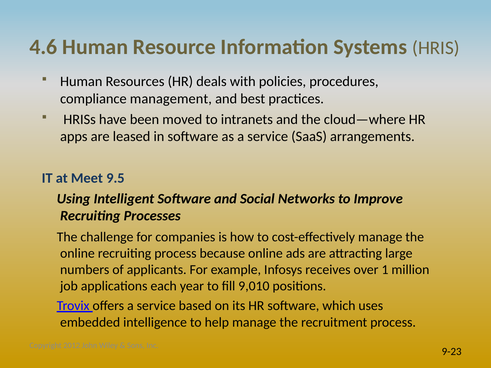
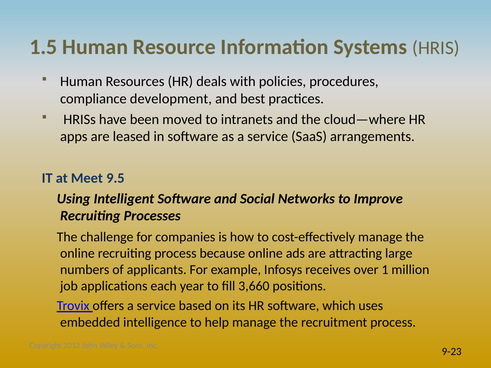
4.6: 4.6 -> 1.5
management: management -> development
9,010: 9,010 -> 3,660
